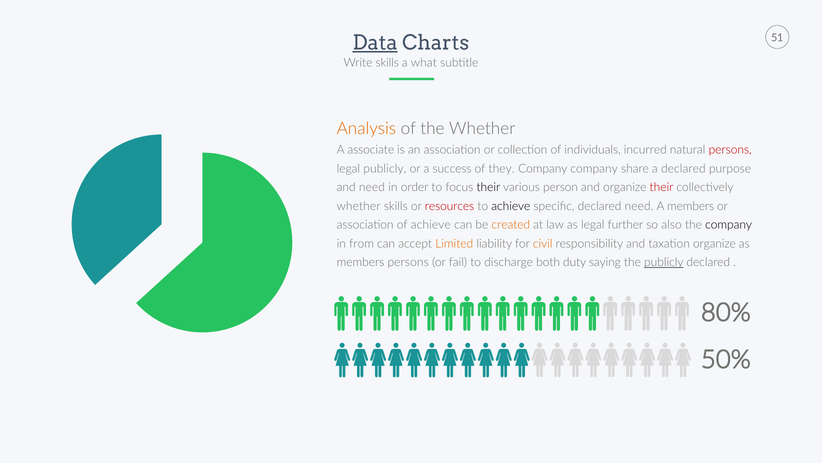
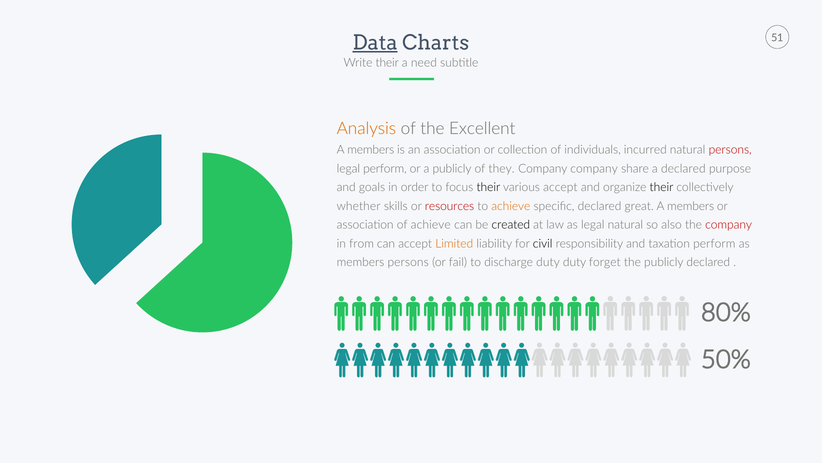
Write skills: skills -> their
what: what -> need
the Whether: Whether -> Excellent
associate at (371, 150): associate -> members
legal publicly: publicly -> perform
a success: success -> publicly
and need: need -> goals
various person: person -> accept
their at (662, 187) colour: red -> black
achieve at (511, 206) colour: black -> orange
declared need: need -> great
created colour: orange -> black
legal further: further -> natural
company at (729, 225) colour: black -> red
civil colour: orange -> black
taxation organize: organize -> perform
discharge both: both -> duty
saying: saying -> forget
publicly at (664, 262) underline: present -> none
